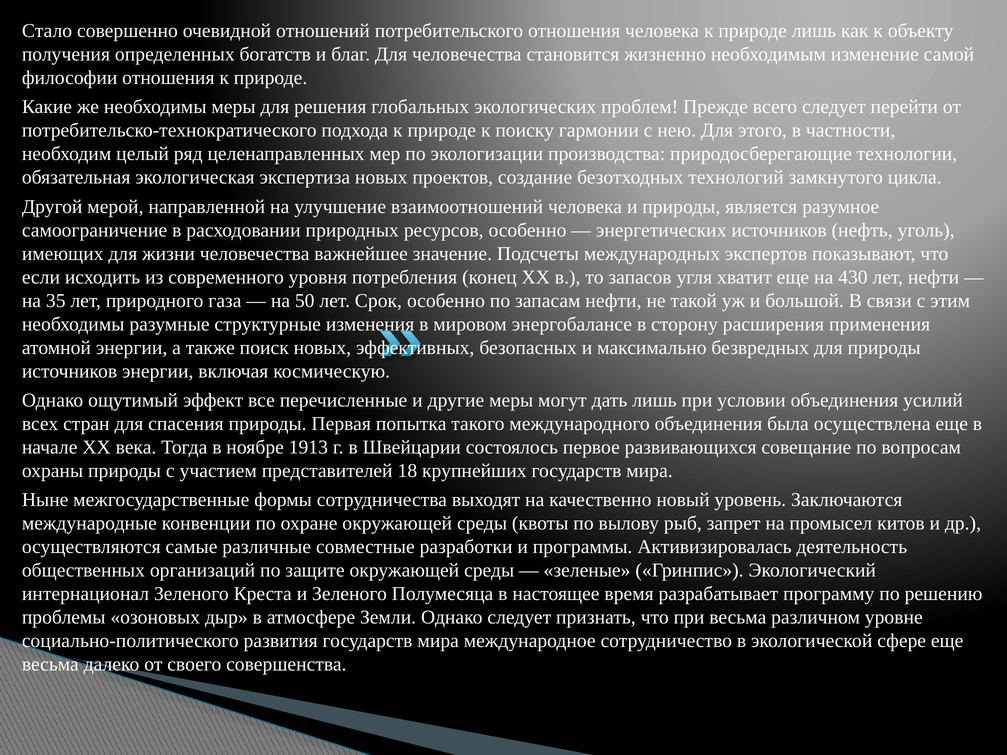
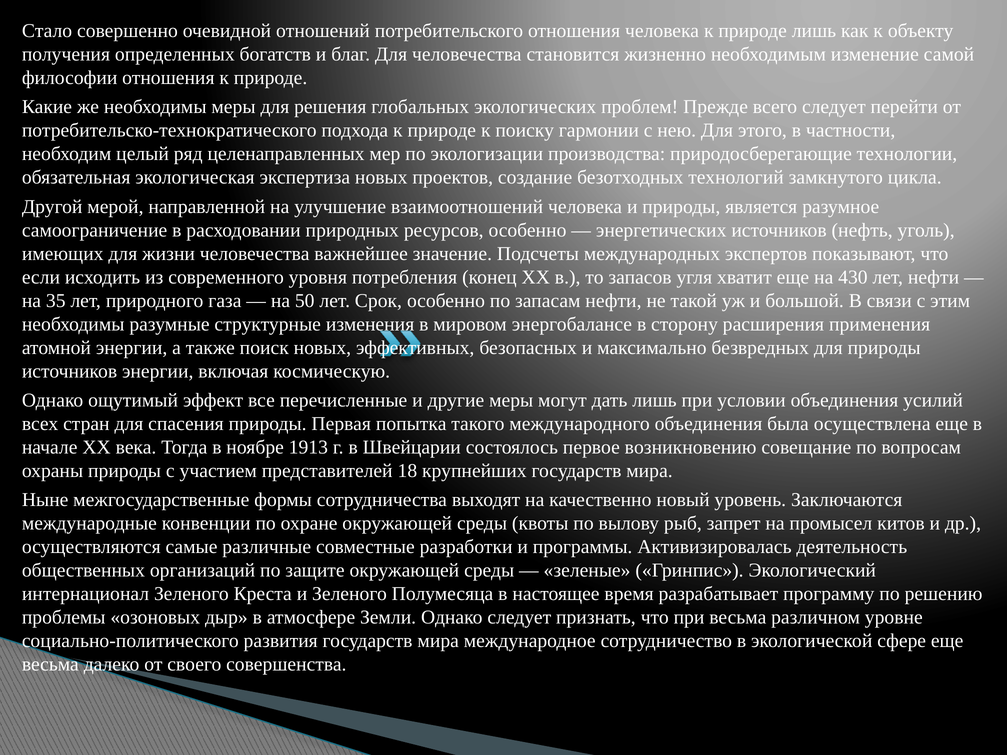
развивающихся: развивающихся -> возникновению
